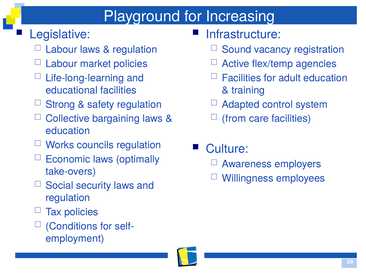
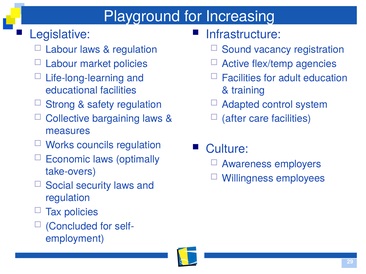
from: from -> after
education at (68, 131): education -> measures
Conditions: Conditions -> Concluded
